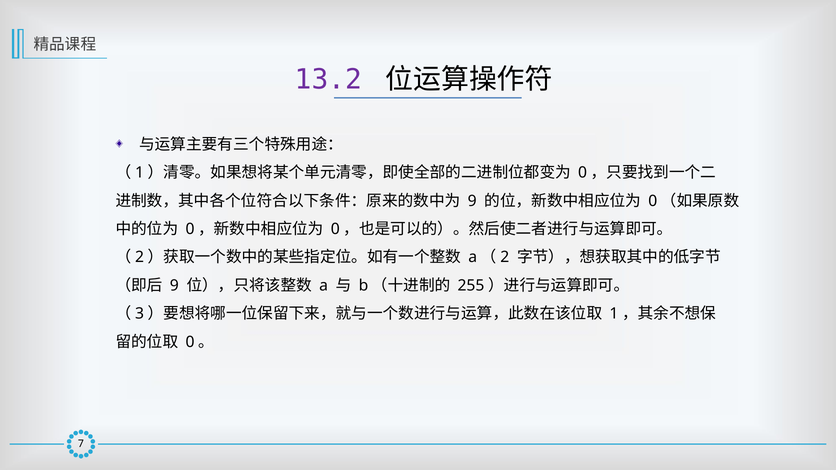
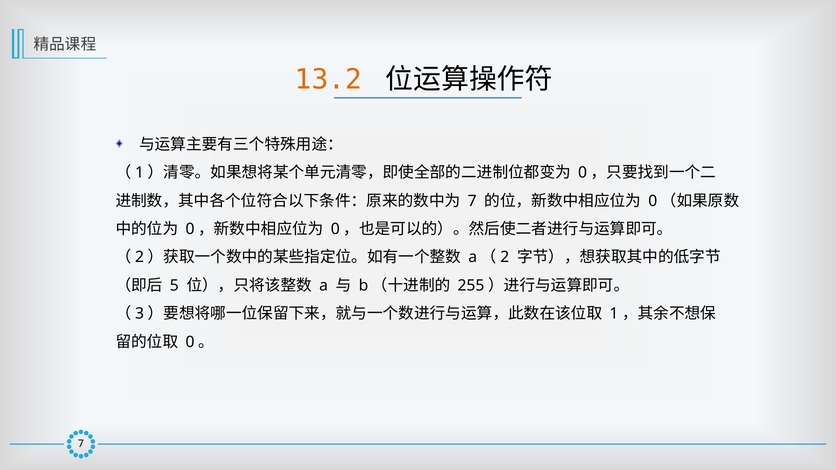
13.2 colour: purple -> orange
9 at (472, 201): 9 -> 7
9 at (174, 286): 9 -> 5
